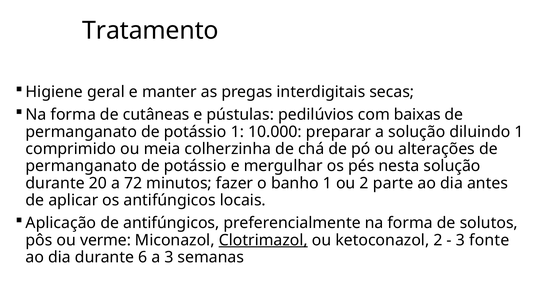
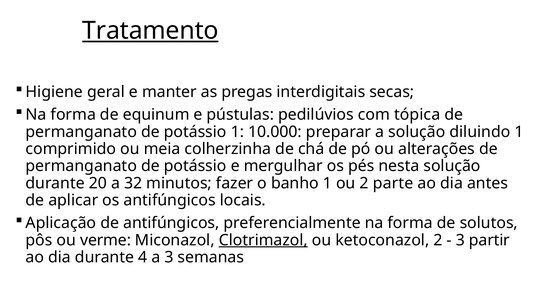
Tratamento underline: none -> present
cutâneas: cutâneas -> equinum
baixas: baixas -> tópica
72: 72 -> 32
fonte: fonte -> partir
6: 6 -> 4
